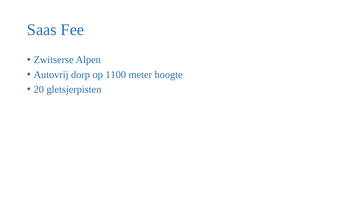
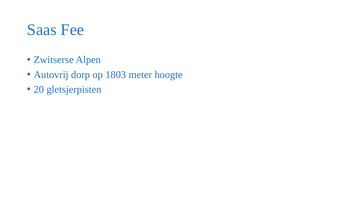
1100: 1100 -> 1803
